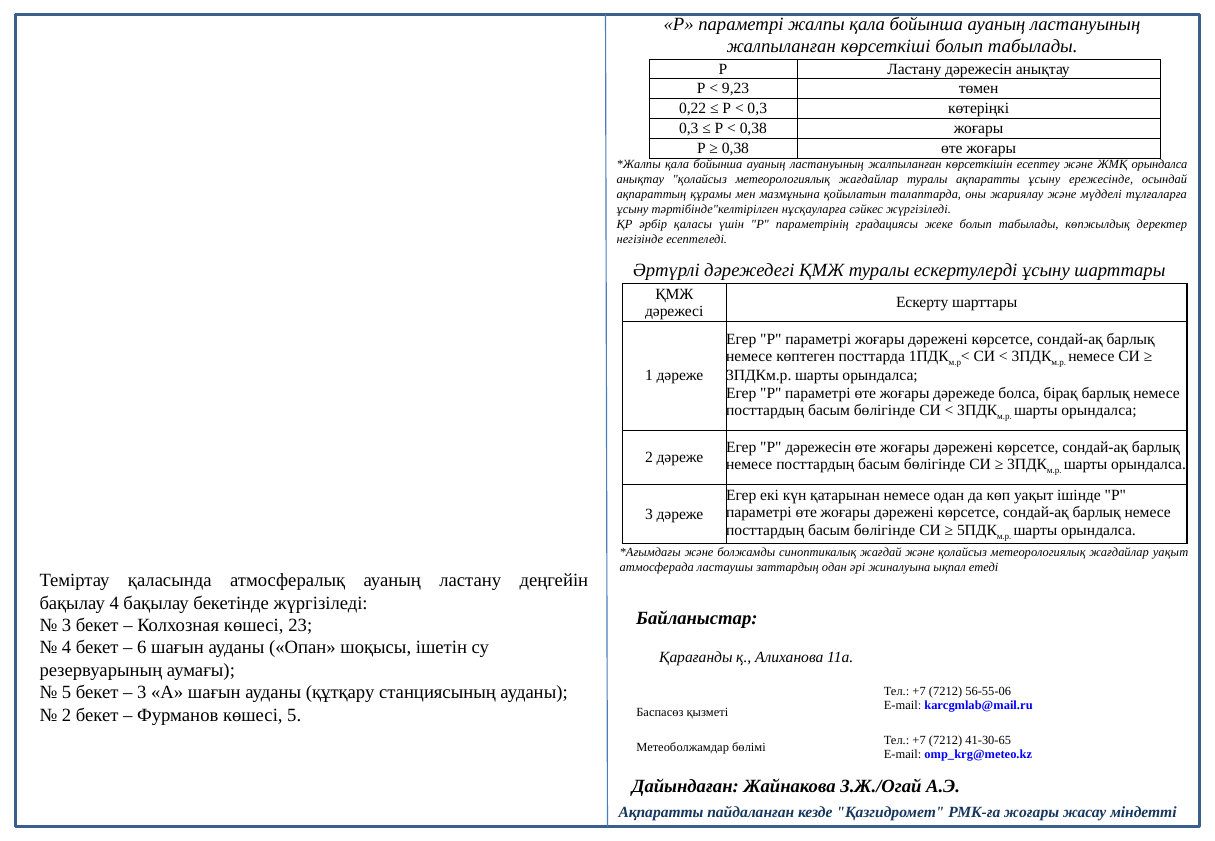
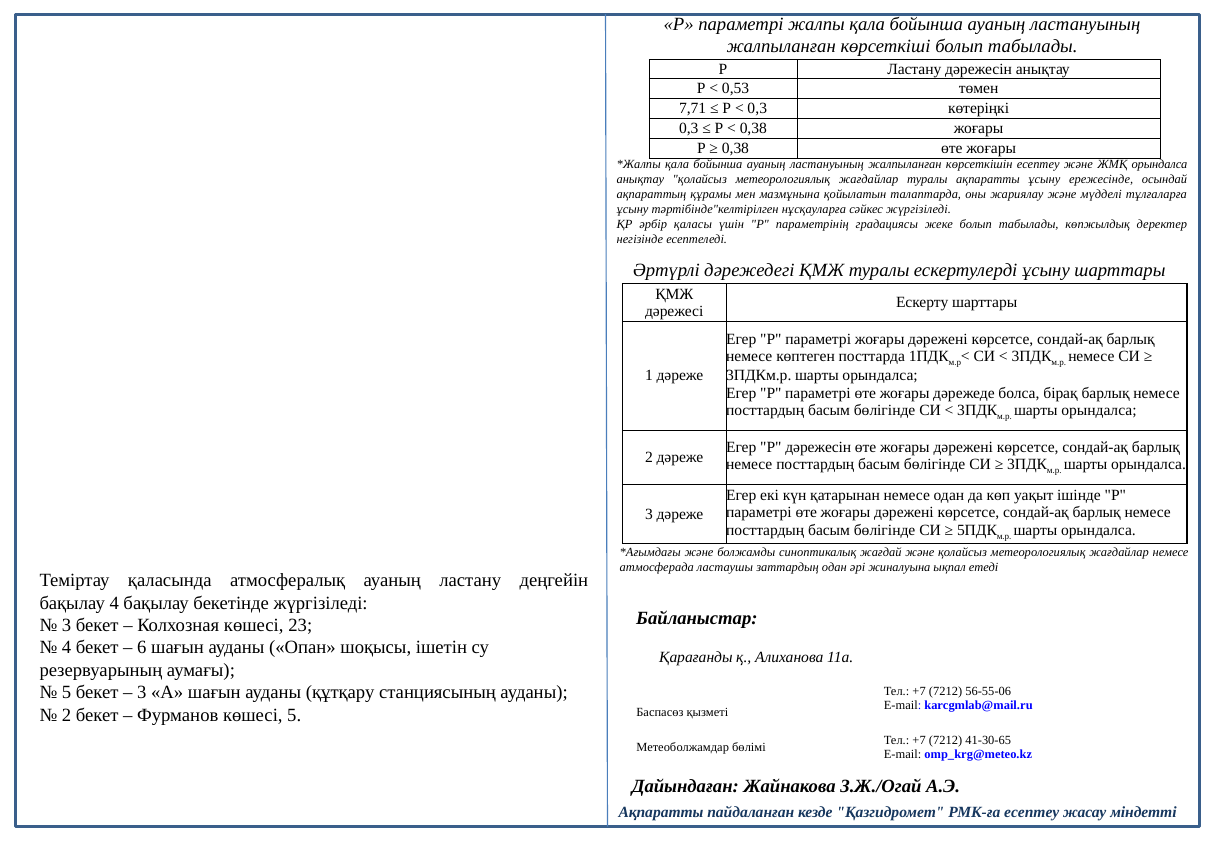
9,23: 9,23 -> 0,53
0,22: 0,22 -> 7,71
жағдайлар уақыт: уақыт -> немесе
РМК-ға жоғары: жоғары -> есептеу
